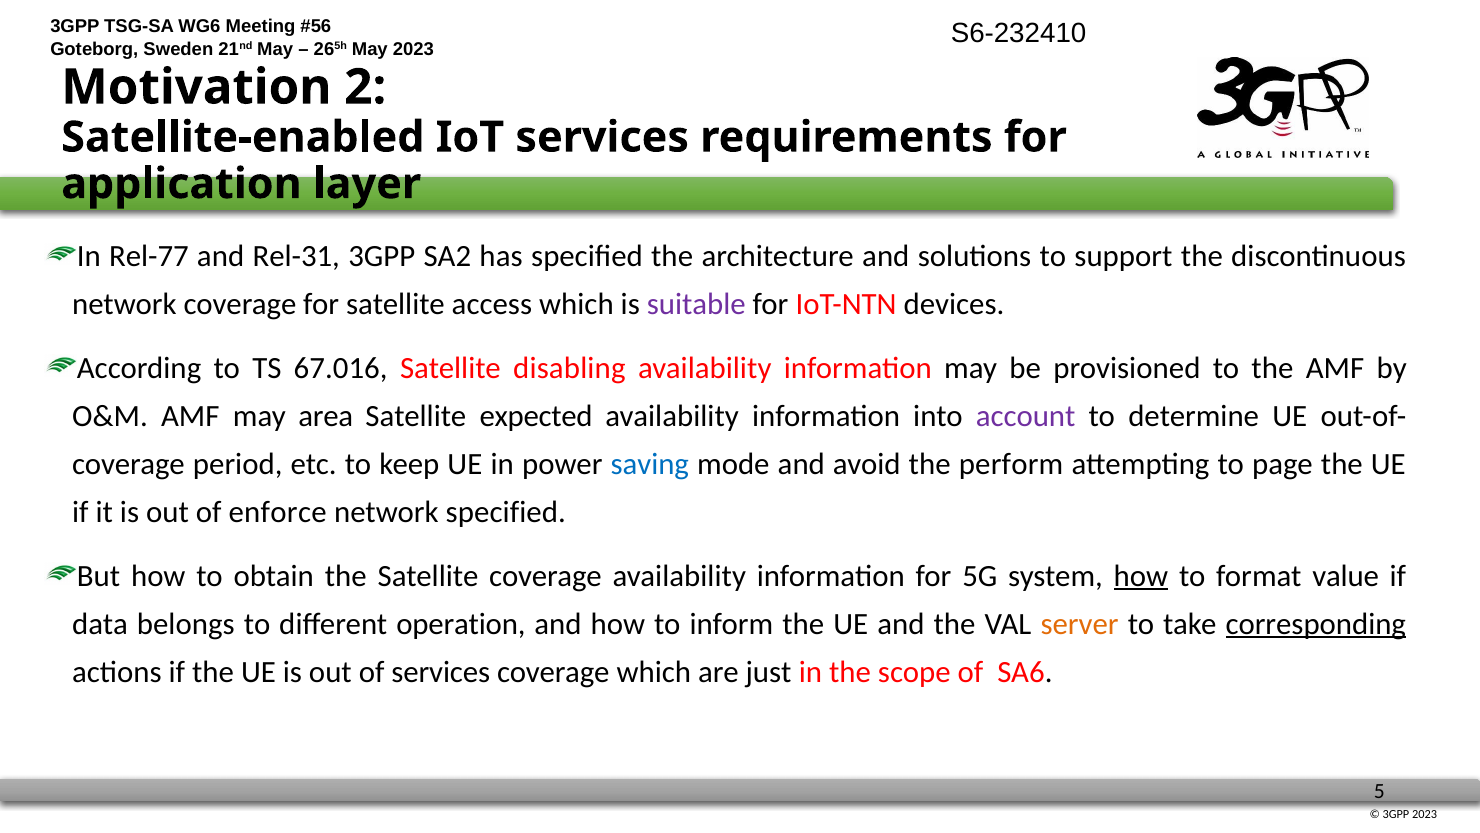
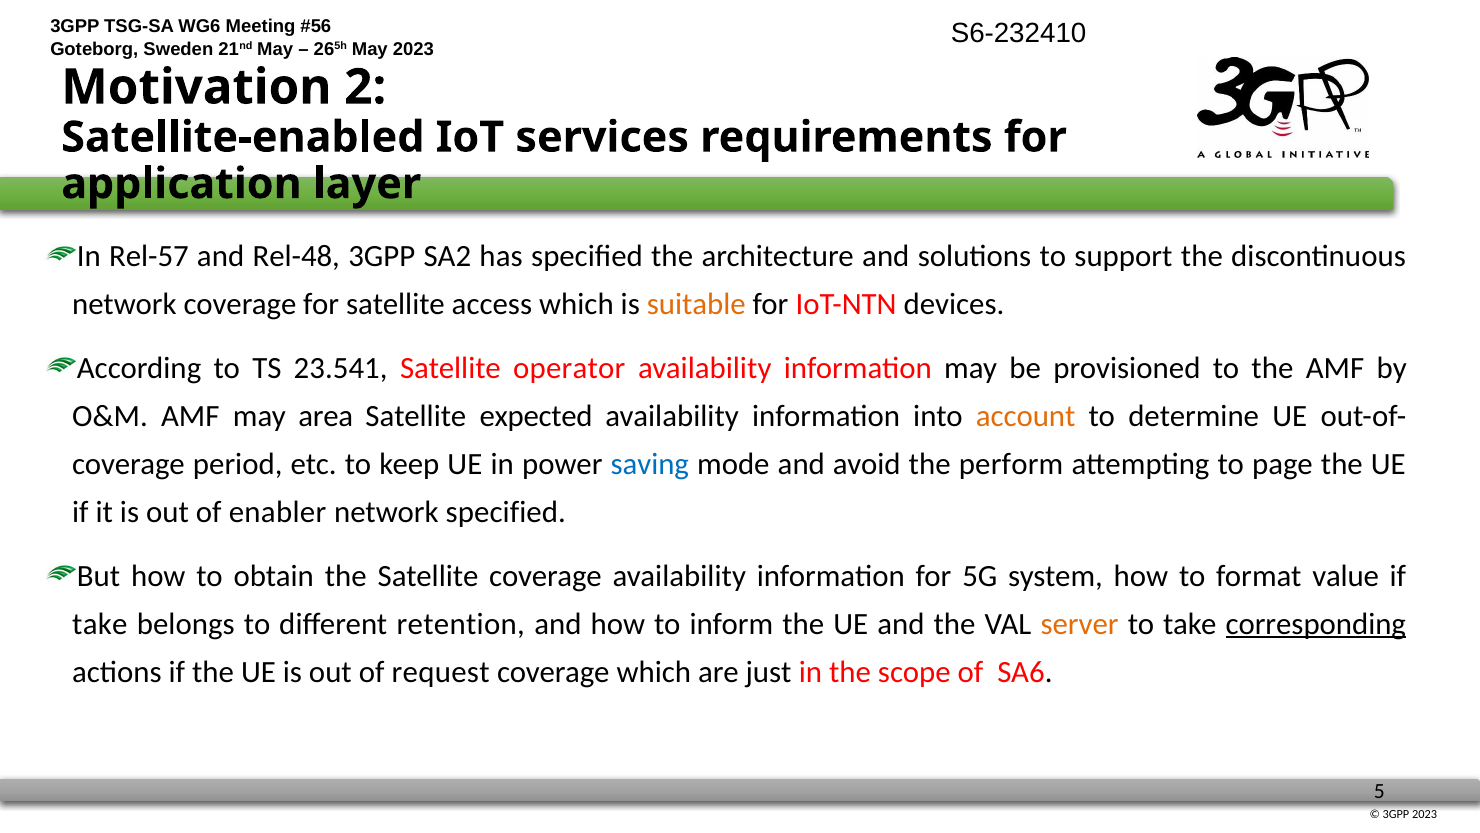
Rel-77: Rel-77 -> Rel-57
Rel-31: Rel-31 -> Rel-48
suitable colour: purple -> orange
67.016: 67.016 -> 23.541
disabling: disabling -> operator
account colour: purple -> orange
enforce: enforce -> enabler
how at (1141, 576) underline: present -> none
data at (100, 624): data -> take
operation: operation -> retention
of services: services -> request
